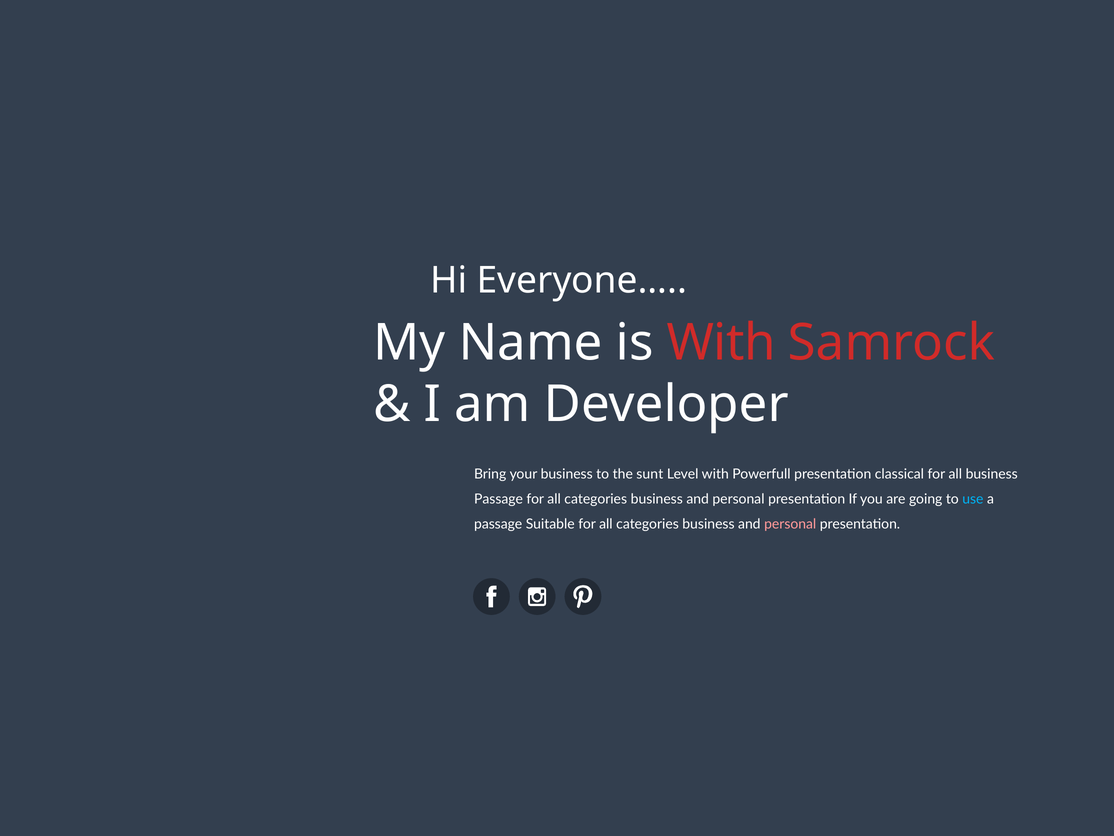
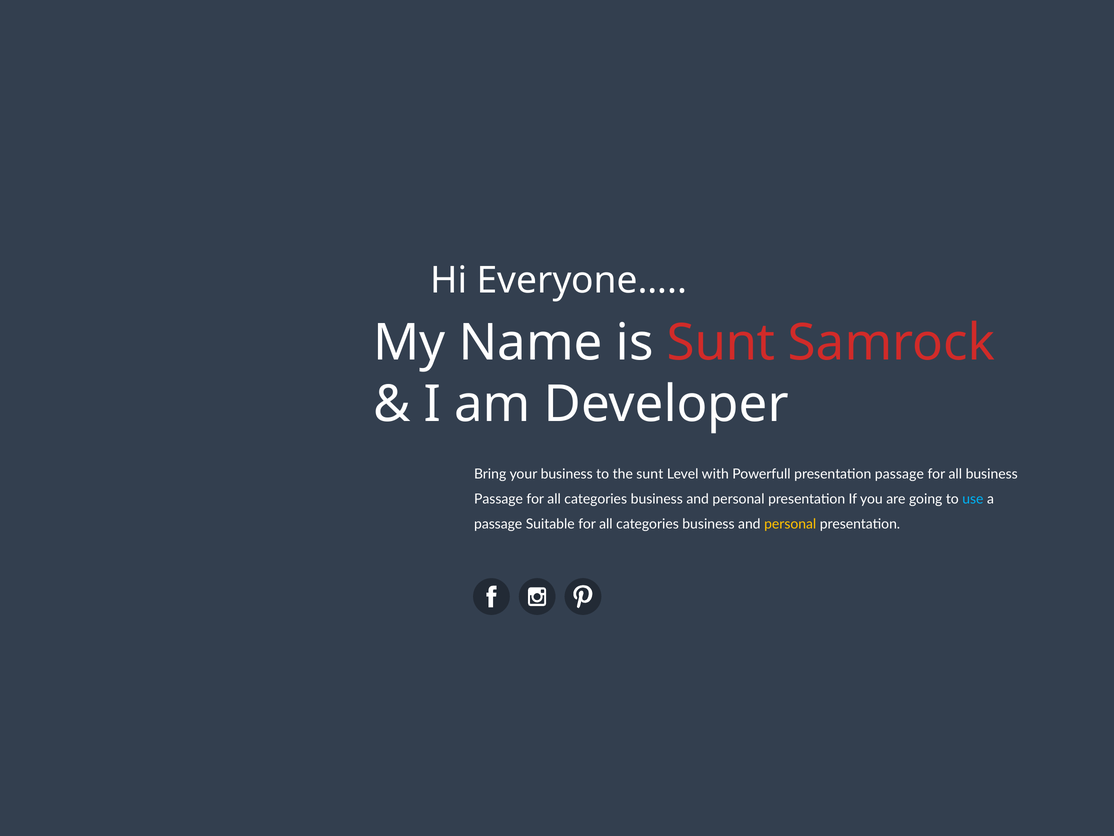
is With: With -> Sunt
presentation classical: classical -> passage
personal at (790, 524) colour: pink -> yellow
